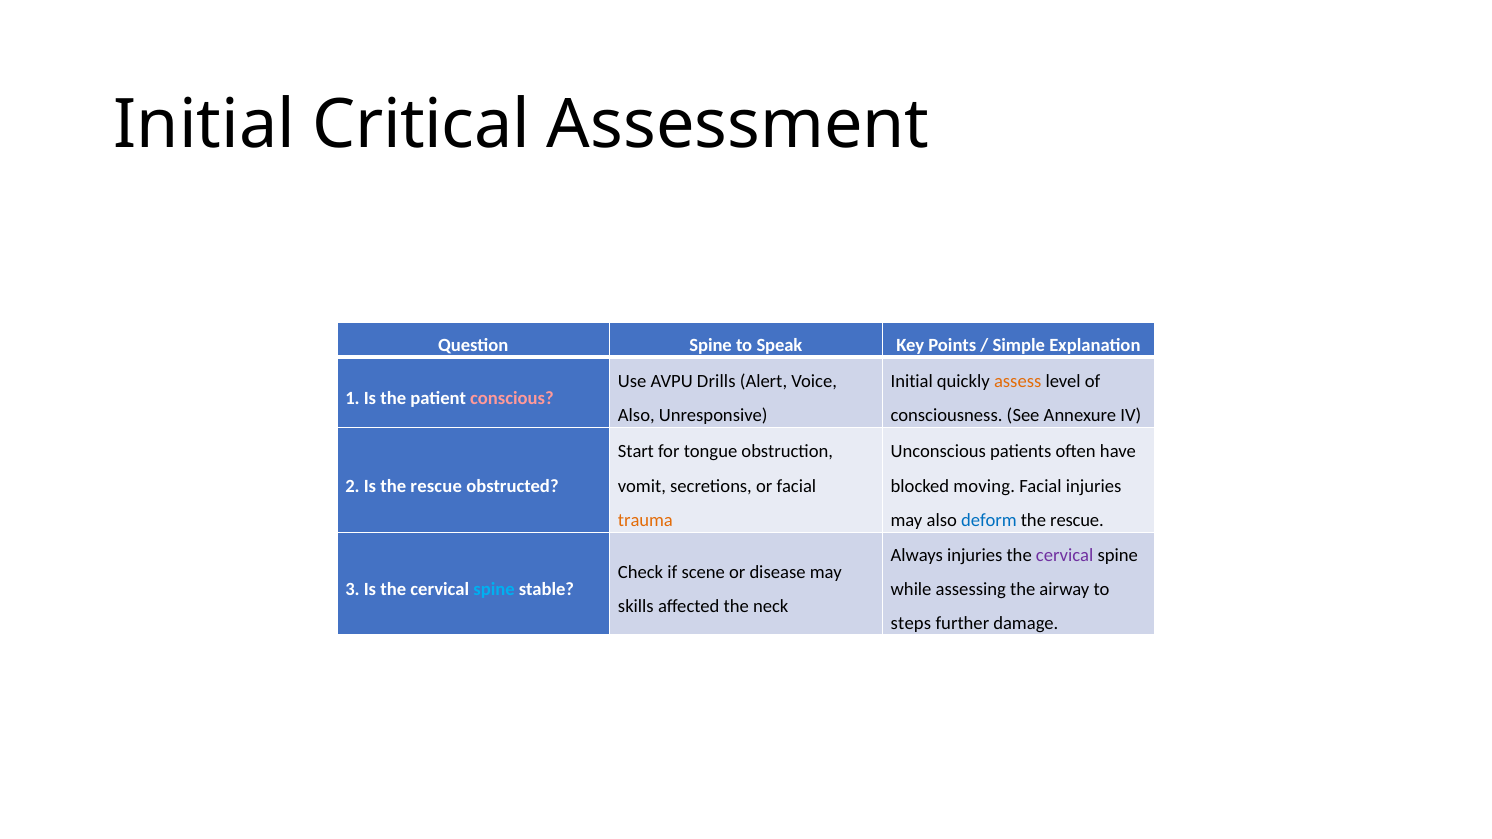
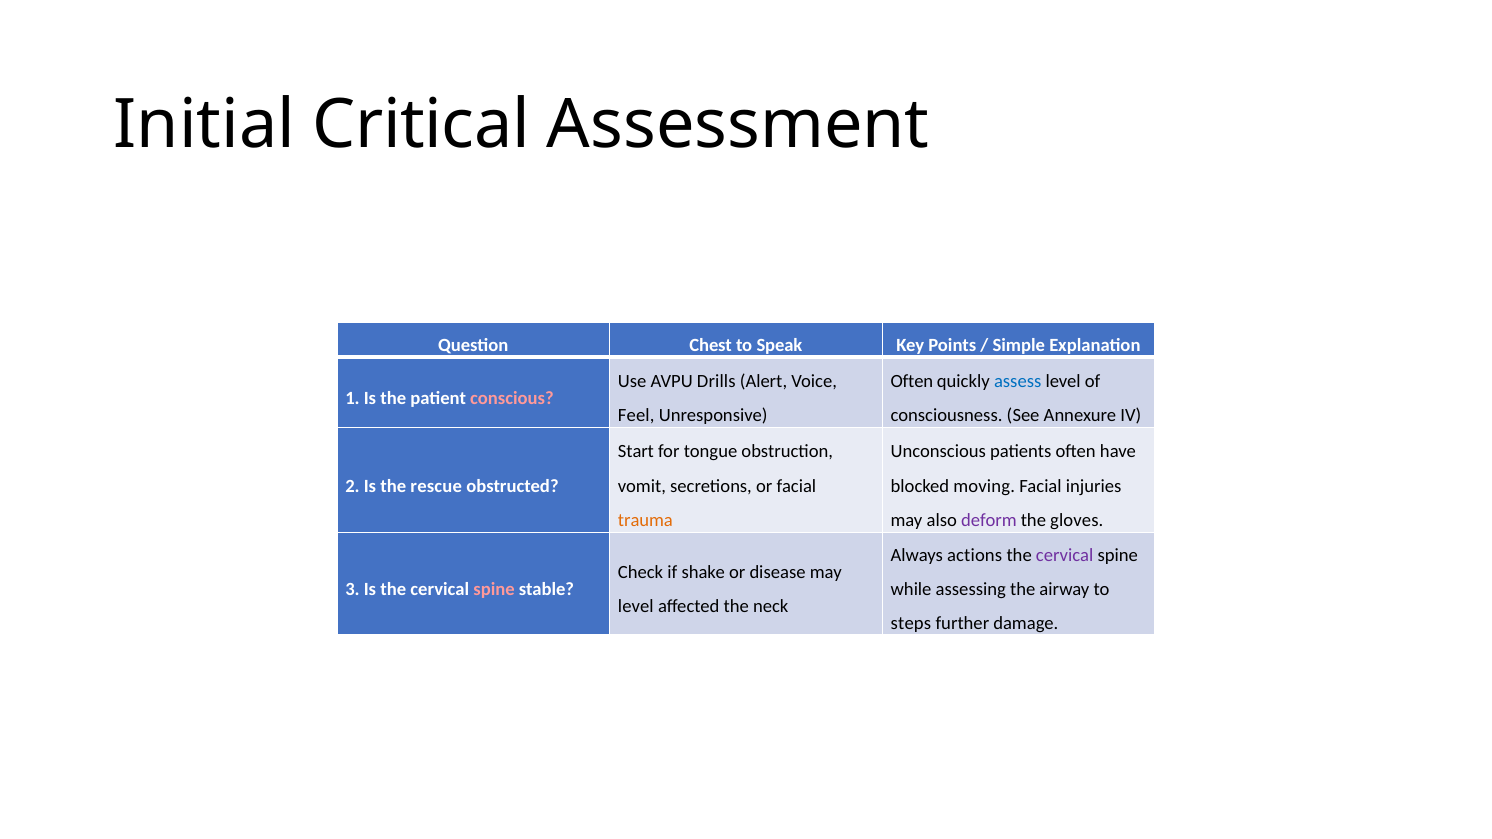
Question Spine: Spine -> Chest
Initial at (912, 381): Initial -> Often
assess colour: orange -> blue
Also at (636, 415): Also -> Feel
deform colour: blue -> purple
rescue at (1077, 520): rescue -> gloves
Always injuries: injuries -> actions
scene: scene -> shake
spine at (494, 590) colour: light blue -> pink
skills at (636, 607): skills -> level
